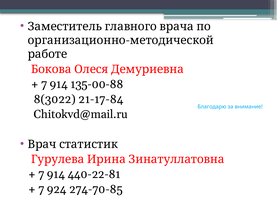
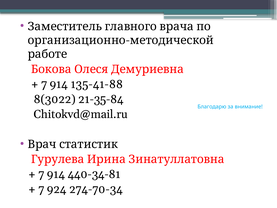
135-00-88: 135-00-88 -> 135-41-88
21-17-84: 21-17-84 -> 21-35-84
440-22-81: 440-22-81 -> 440-34-81
274-70-85: 274-70-85 -> 274-70-34
